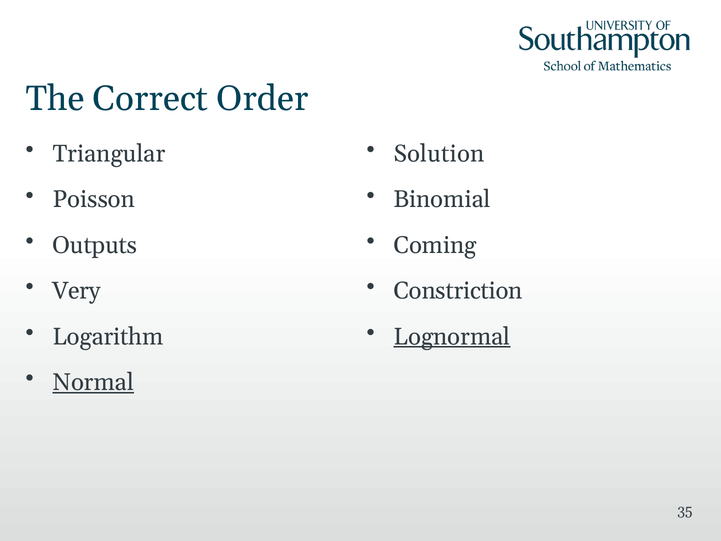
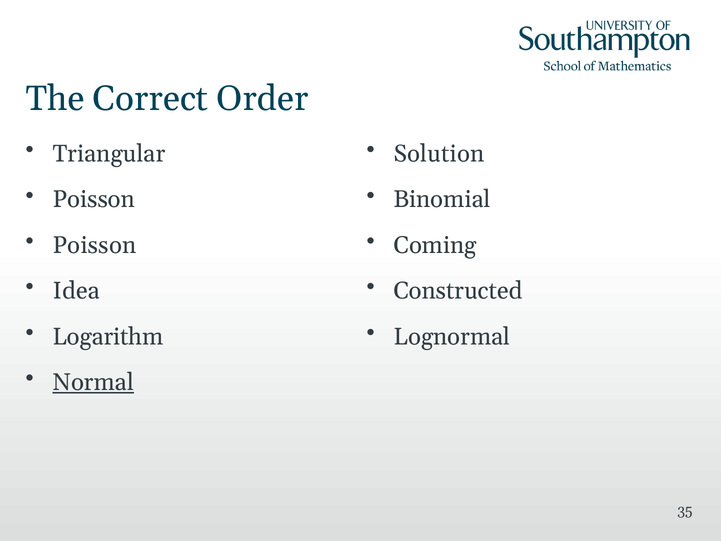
Outputs at (95, 245): Outputs -> Poisson
Very: Very -> Idea
Constriction: Constriction -> Constructed
Lognormal underline: present -> none
